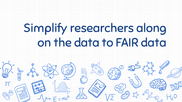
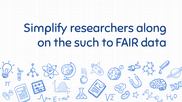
the data: data -> such
